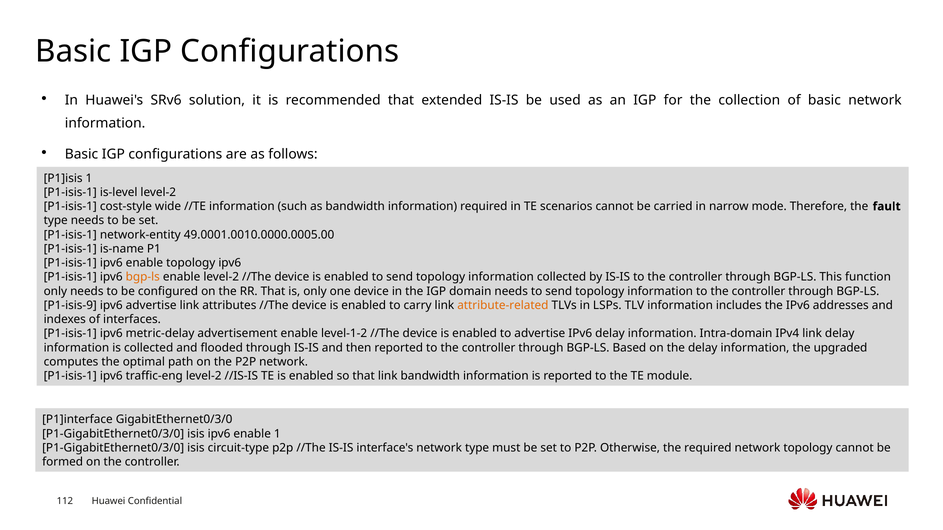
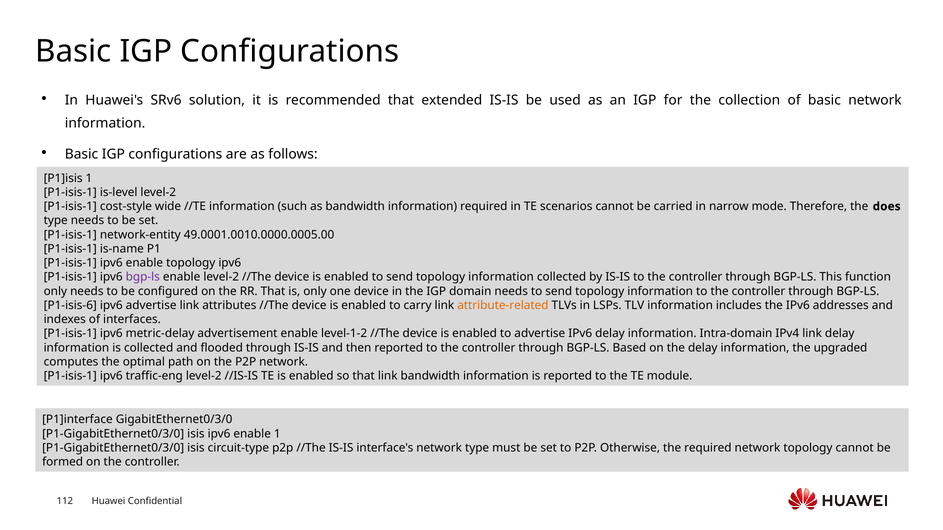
fault: fault -> does
bgp-ls at (143, 277) colour: orange -> purple
P1-isis-9: P1-isis-9 -> P1-isis-6
